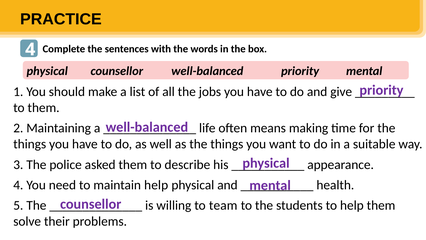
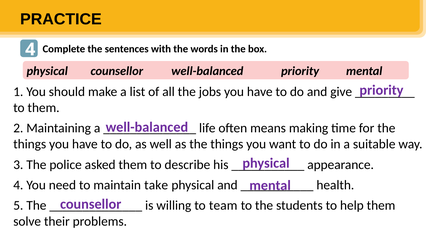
maintain help: help -> take
